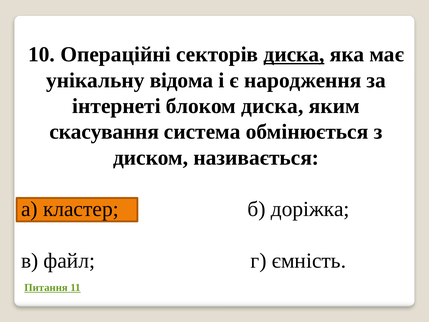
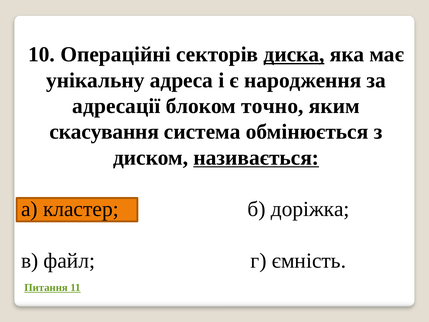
відома: відома -> адреса
інтернеті: інтернеті -> адресації
блоком диска: диска -> точно
називається underline: none -> present
